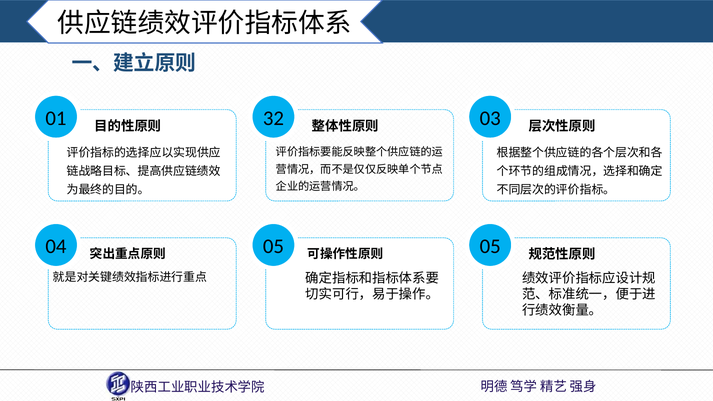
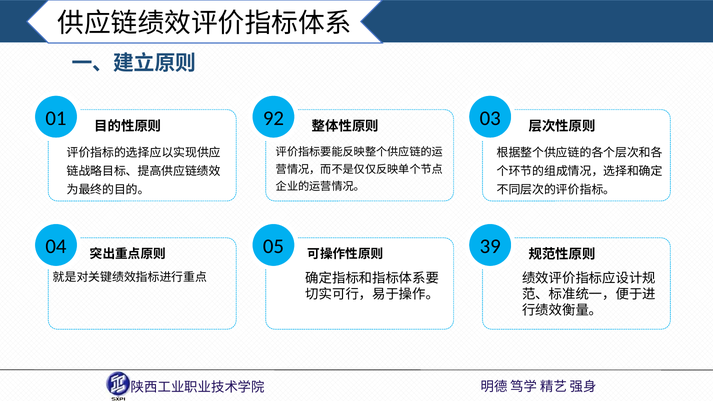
32: 32 -> 92
05 05: 05 -> 39
